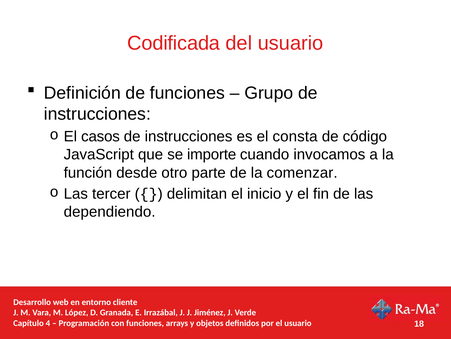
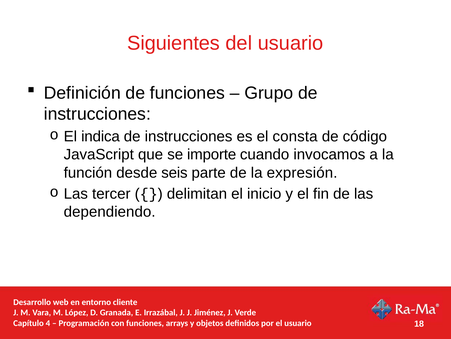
Codificada: Codificada -> Siguientes
casos: casos -> indica
otro: otro -> seis
comenzar: comenzar -> expresión
